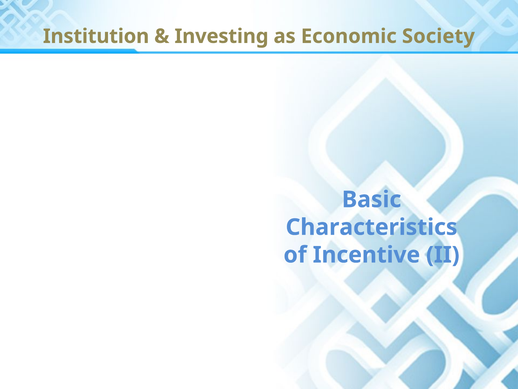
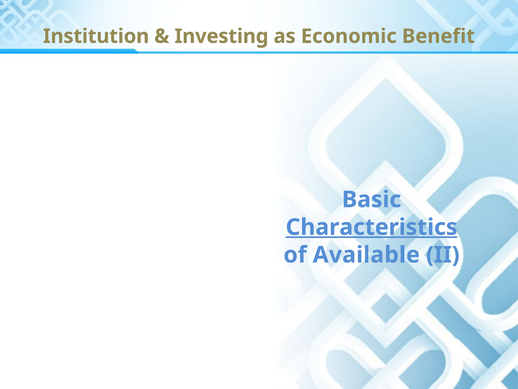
Society: Society -> Benefit
Characteristics underline: none -> present
Incentive: Incentive -> Available
